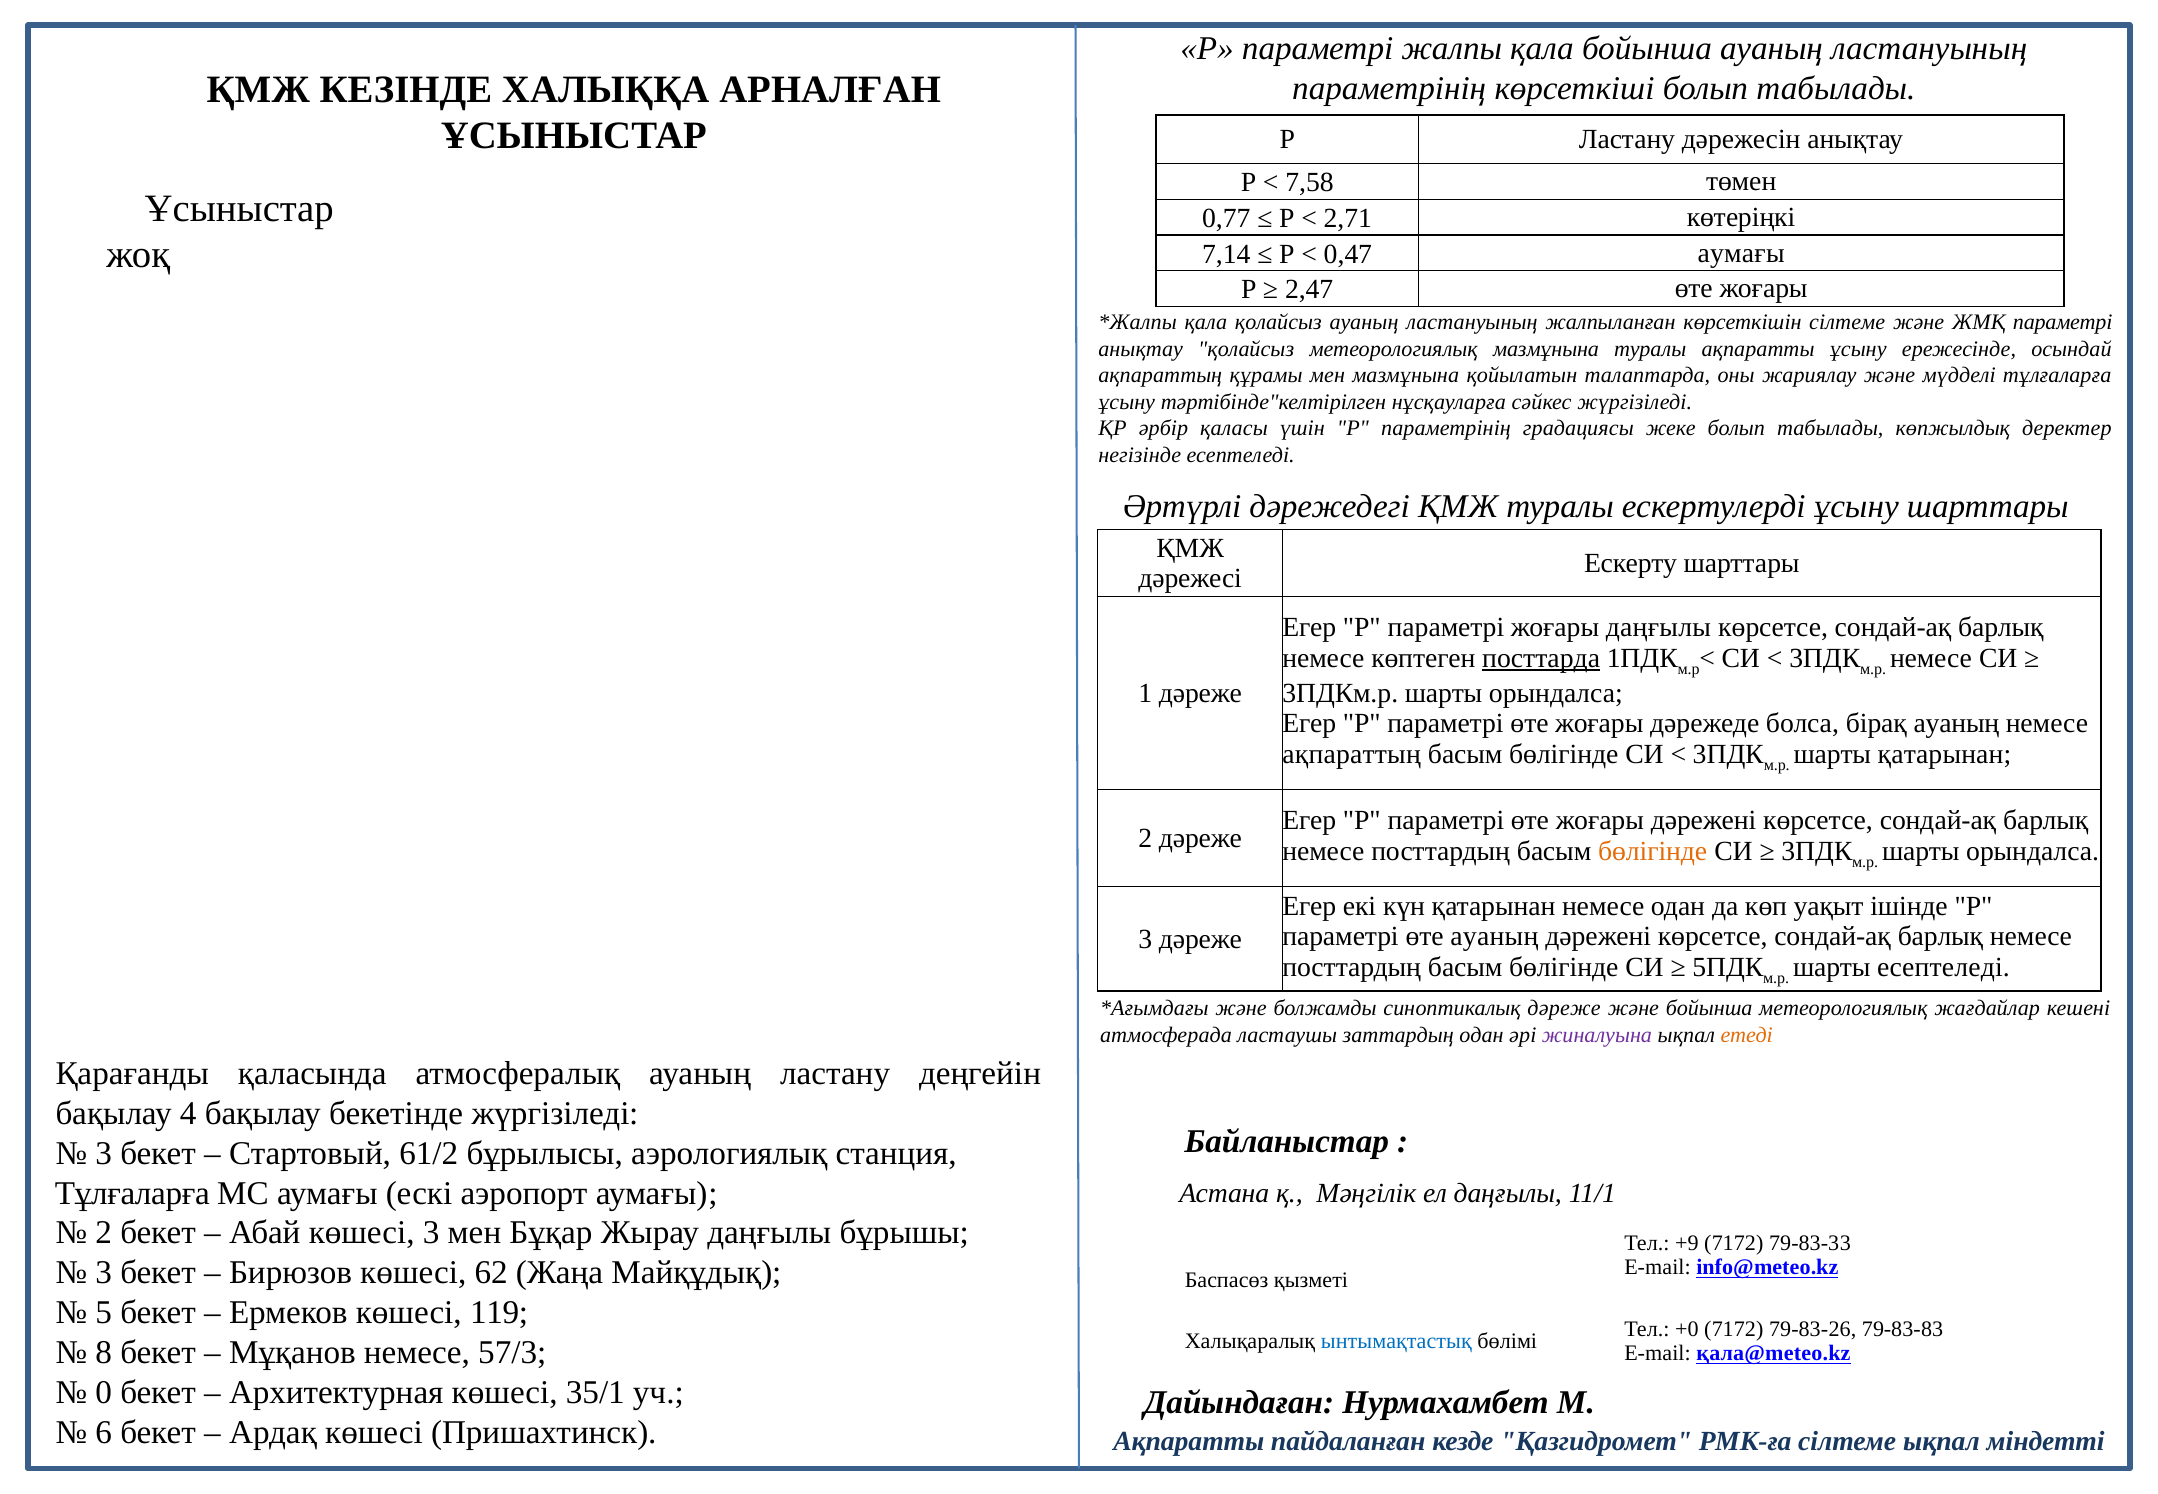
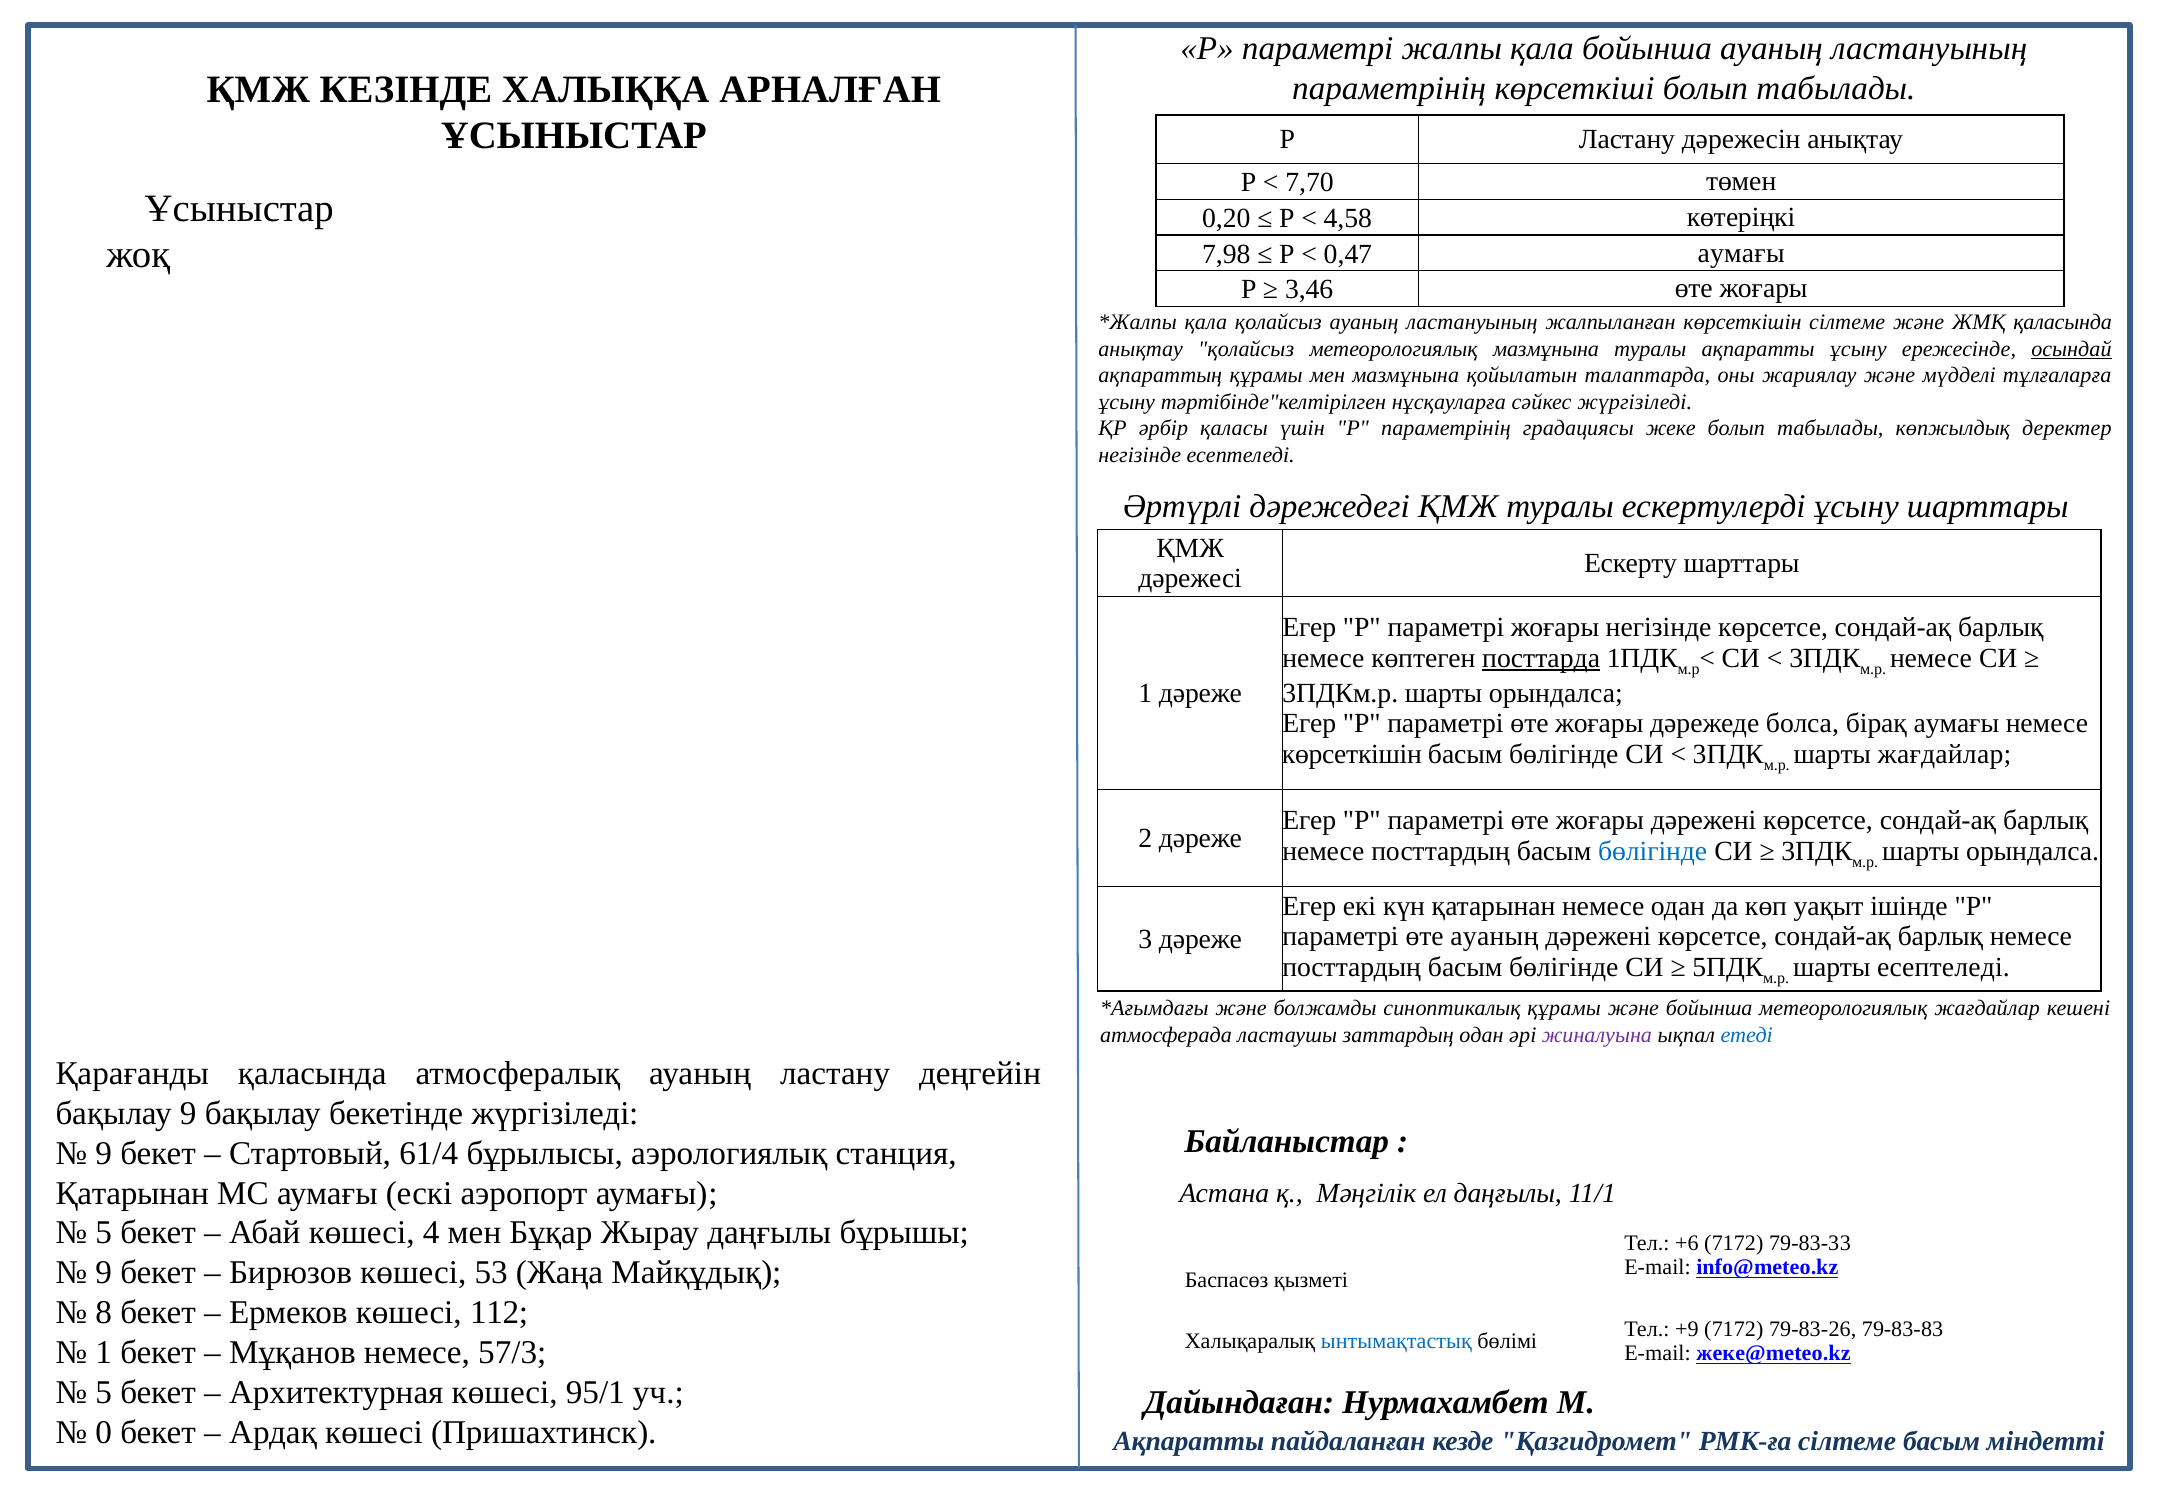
7,58: 7,58 -> 7,70
0,77: 0,77 -> 0,20
2,71: 2,71 -> 4,58
7,14: 7,14 -> 7,98
2,47: 2,47 -> 3,46
ЖМҚ параметрі: параметрі -> қаласында
осындай underline: none -> present
жоғары даңғылы: даңғылы -> негізінде
бірақ ауаның: ауаның -> аумағы
ақпараттың at (1352, 754): ақпараттың -> көрсеткішін
шарты қатарынан: қатарынан -> жағдайлар
бөлігінде at (1653, 851) colour: orange -> blue
синоптикалық дәреже: дәреже -> құрамы
етеді colour: orange -> blue
бақылау 4: 4 -> 9
3 at (104, 1153): 3 -> 9
61/2: 61/2 -> 61/4
Тұлғаларға at (132, 1193): Тұлғаларға -> Қатарынан
2 at (104, 1233): 2 -> 5
көшесі 3: 3 -> 4
+9: +9 -> +6
3 at (104, 1273): 3 -> 9
62: 62 -> 53
5: 5 -> 8
119: 119 -> 112
+0: +0 -> +9
8 at (104, 1352): 8 -> 1
қала@meteo.kz: қала@meteo.kz -> жеке@meteo.kz
0 at (104, 1392): 0 -> 5
35/1: 35/1 -> 95/1
6: 6 -> 0
сілтеме ықпал: ықпал -> басым
